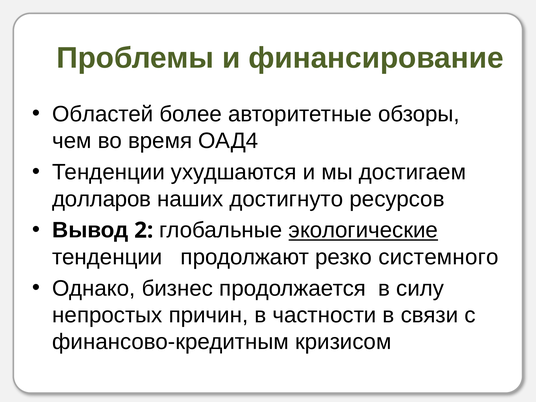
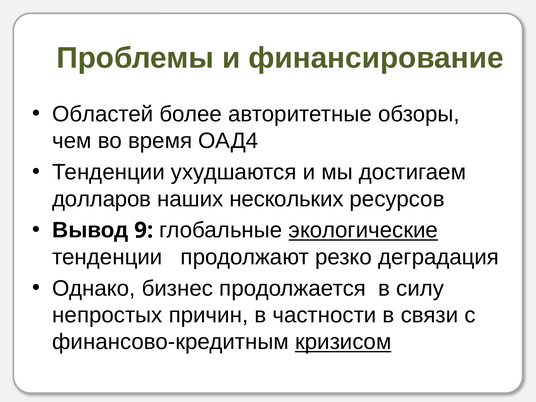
достигнуто: достигнуто -> нескольких
2: 2 -> 9
системного: системного -> деградация
кризисом underline: none -> present
